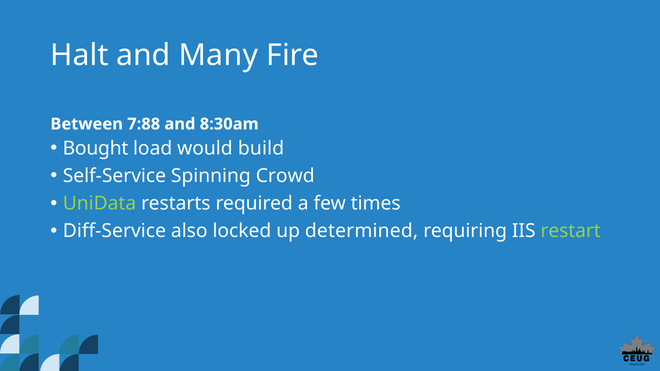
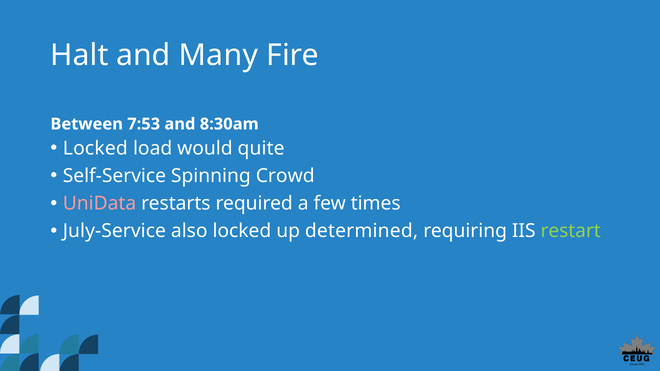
7:88: 7:88 -> 7:53
Bought at (96, 148): Bought -> Locked
build: build -> quite
UniData colour: light green -> pink
Diff-Service: Diff-Service -> July-Service
